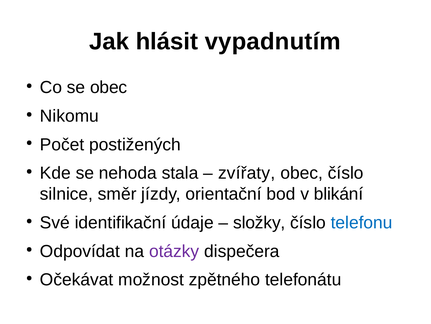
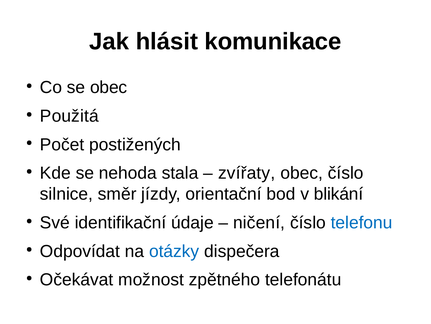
vypadnutím: vypadnutím -> komunikace
Nikomu: Nikomu -> Použitá
složky: složky -> ničení
otázky colour: purple -> blue
